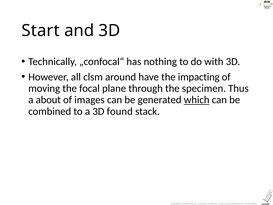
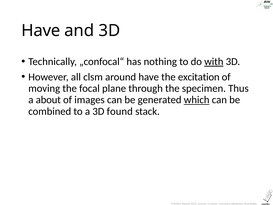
Start at (41, 31): Start -> Have
with underline: none -> present
impacting: impacting -> excitation
